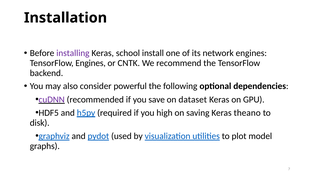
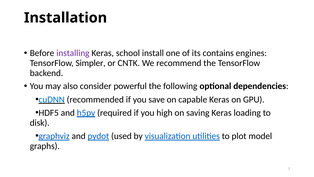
network: network -> contains
TensorFlow Engines: Engines -> Simpler
cuDNN colour: purple -> blue
dataset: dataset -> capable
theano: theano -> loading
